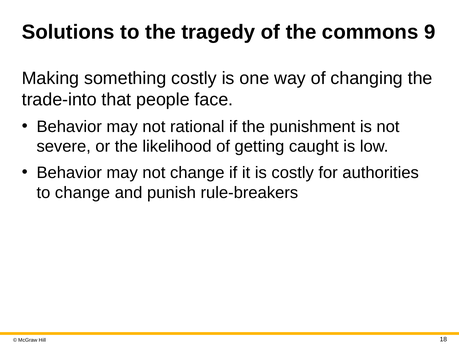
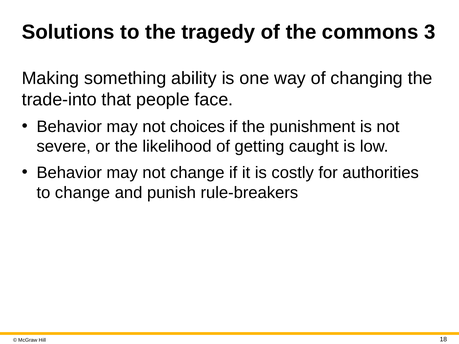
9: 9 -> 3
something costly: costly -> ability
rational: rational -> choices
